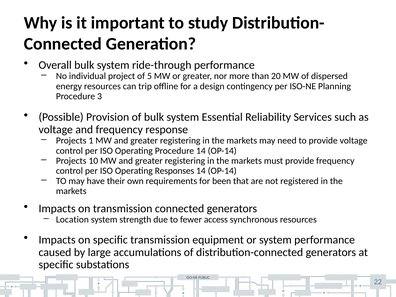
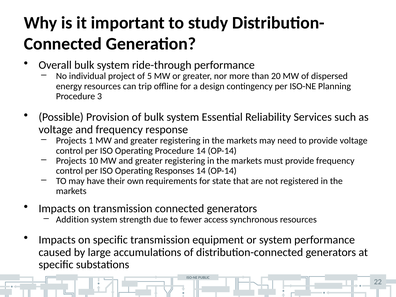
been: been -> state
Location: Location -> Addition
